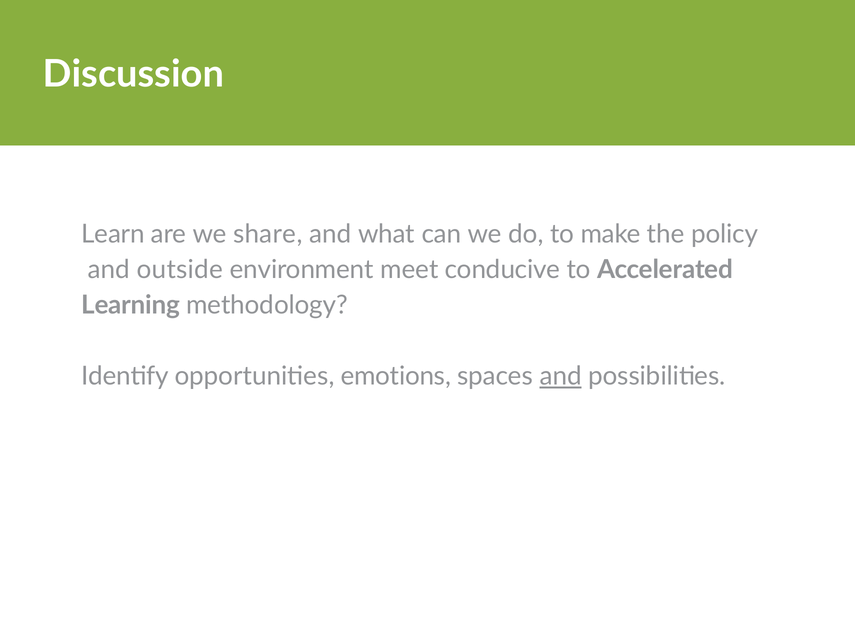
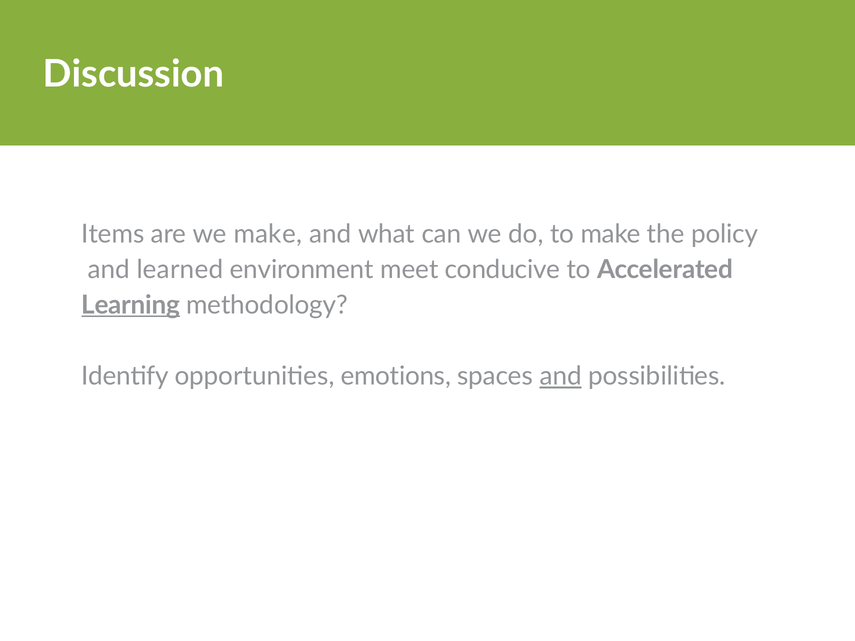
Learn: Learn -> Items
we share: share -> make
outside: outside -> learned
Learning underline: none -> present
